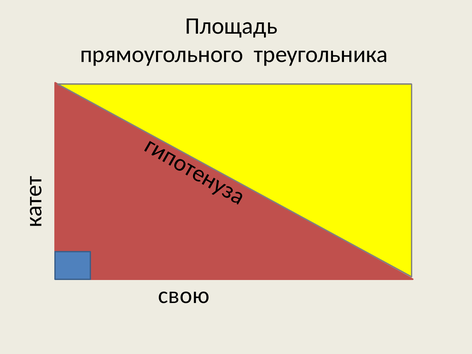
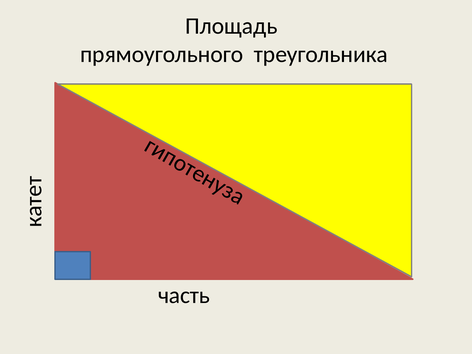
свою: свою -> часть
